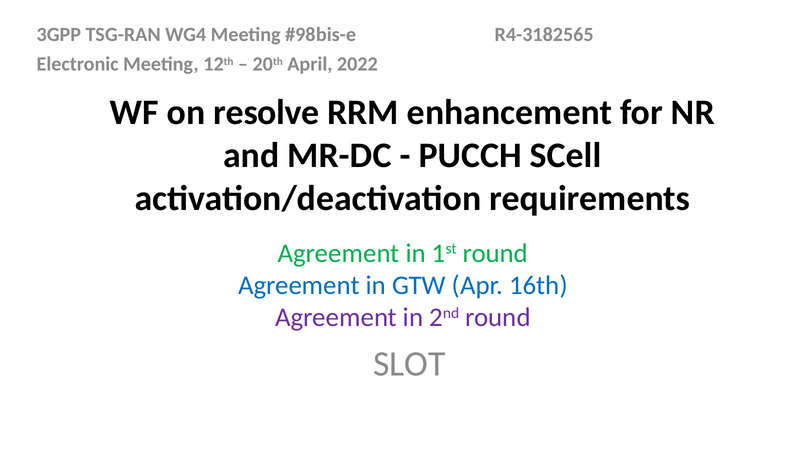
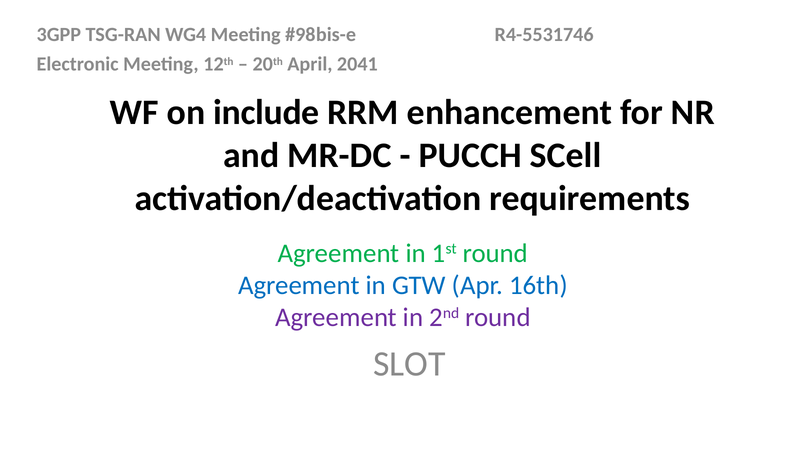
R4-3182565: R4-3182565 -> R4-5531746
2022: 2022 -> 2041
resolve: resolve -> include
